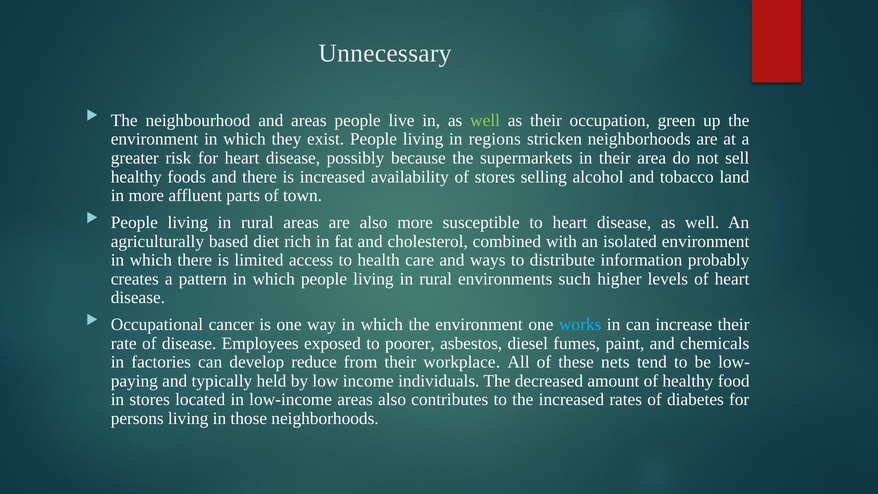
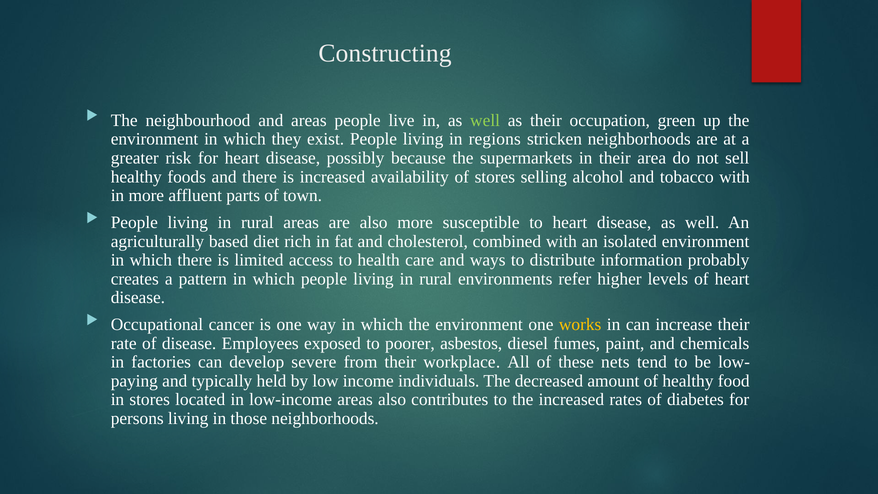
Unnecessary: Unnecessary -> Constructing
tobacco land: land -> with
such: such -> refer
works colour: light blue -> yellow
reduce: reduce -> severe
